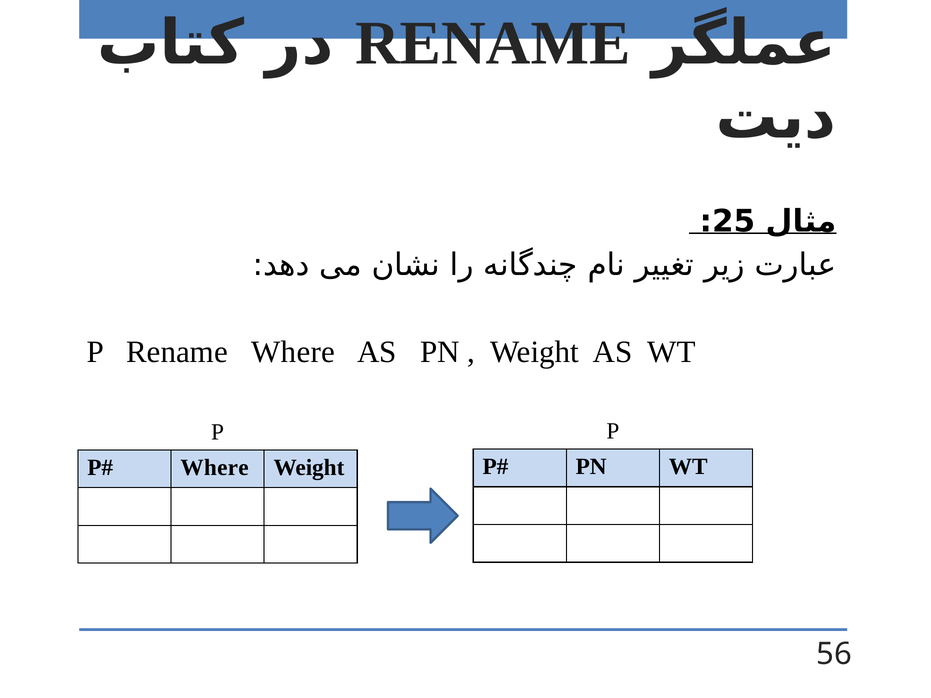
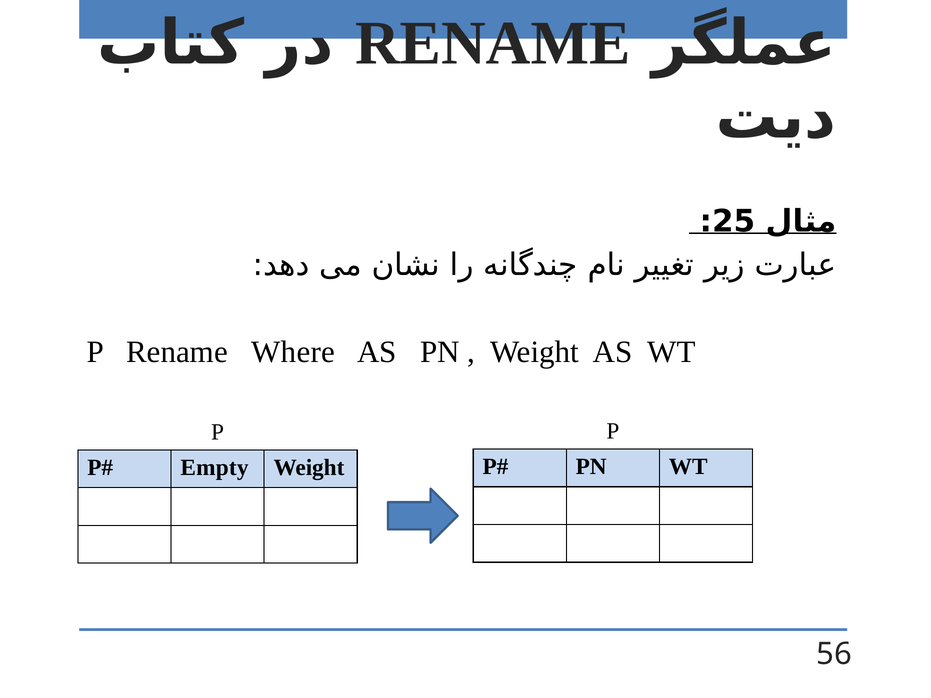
Where at (215, 468): Where -> Empty
